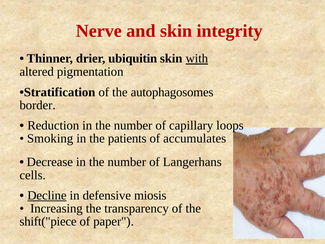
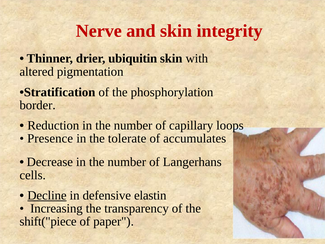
with underline: present -> none
autophagosomes: autophagosomes -> phosphorylation
Smoking: Smoking -> Presence
patients: patients -> tolerate
miosis: miosis -> elastin
